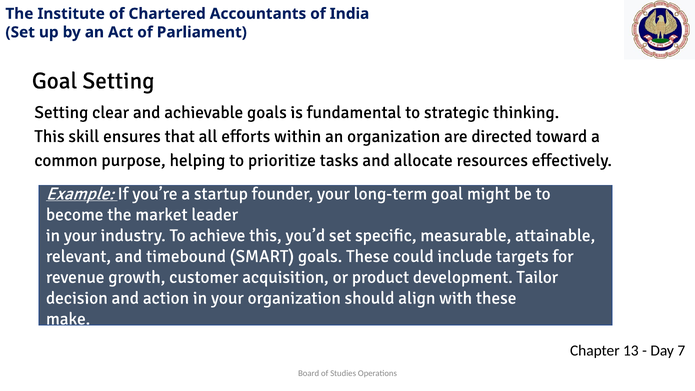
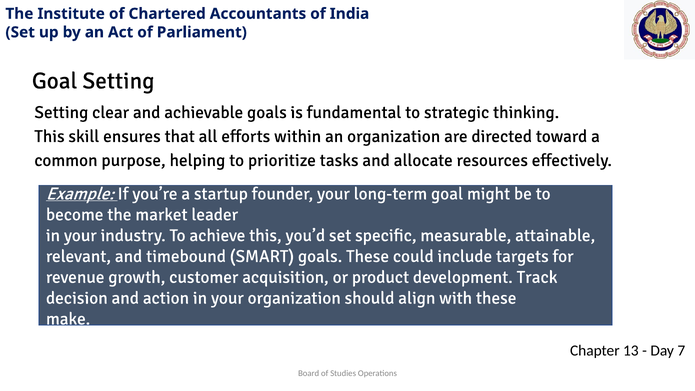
Tailor: Tailor -> Track
